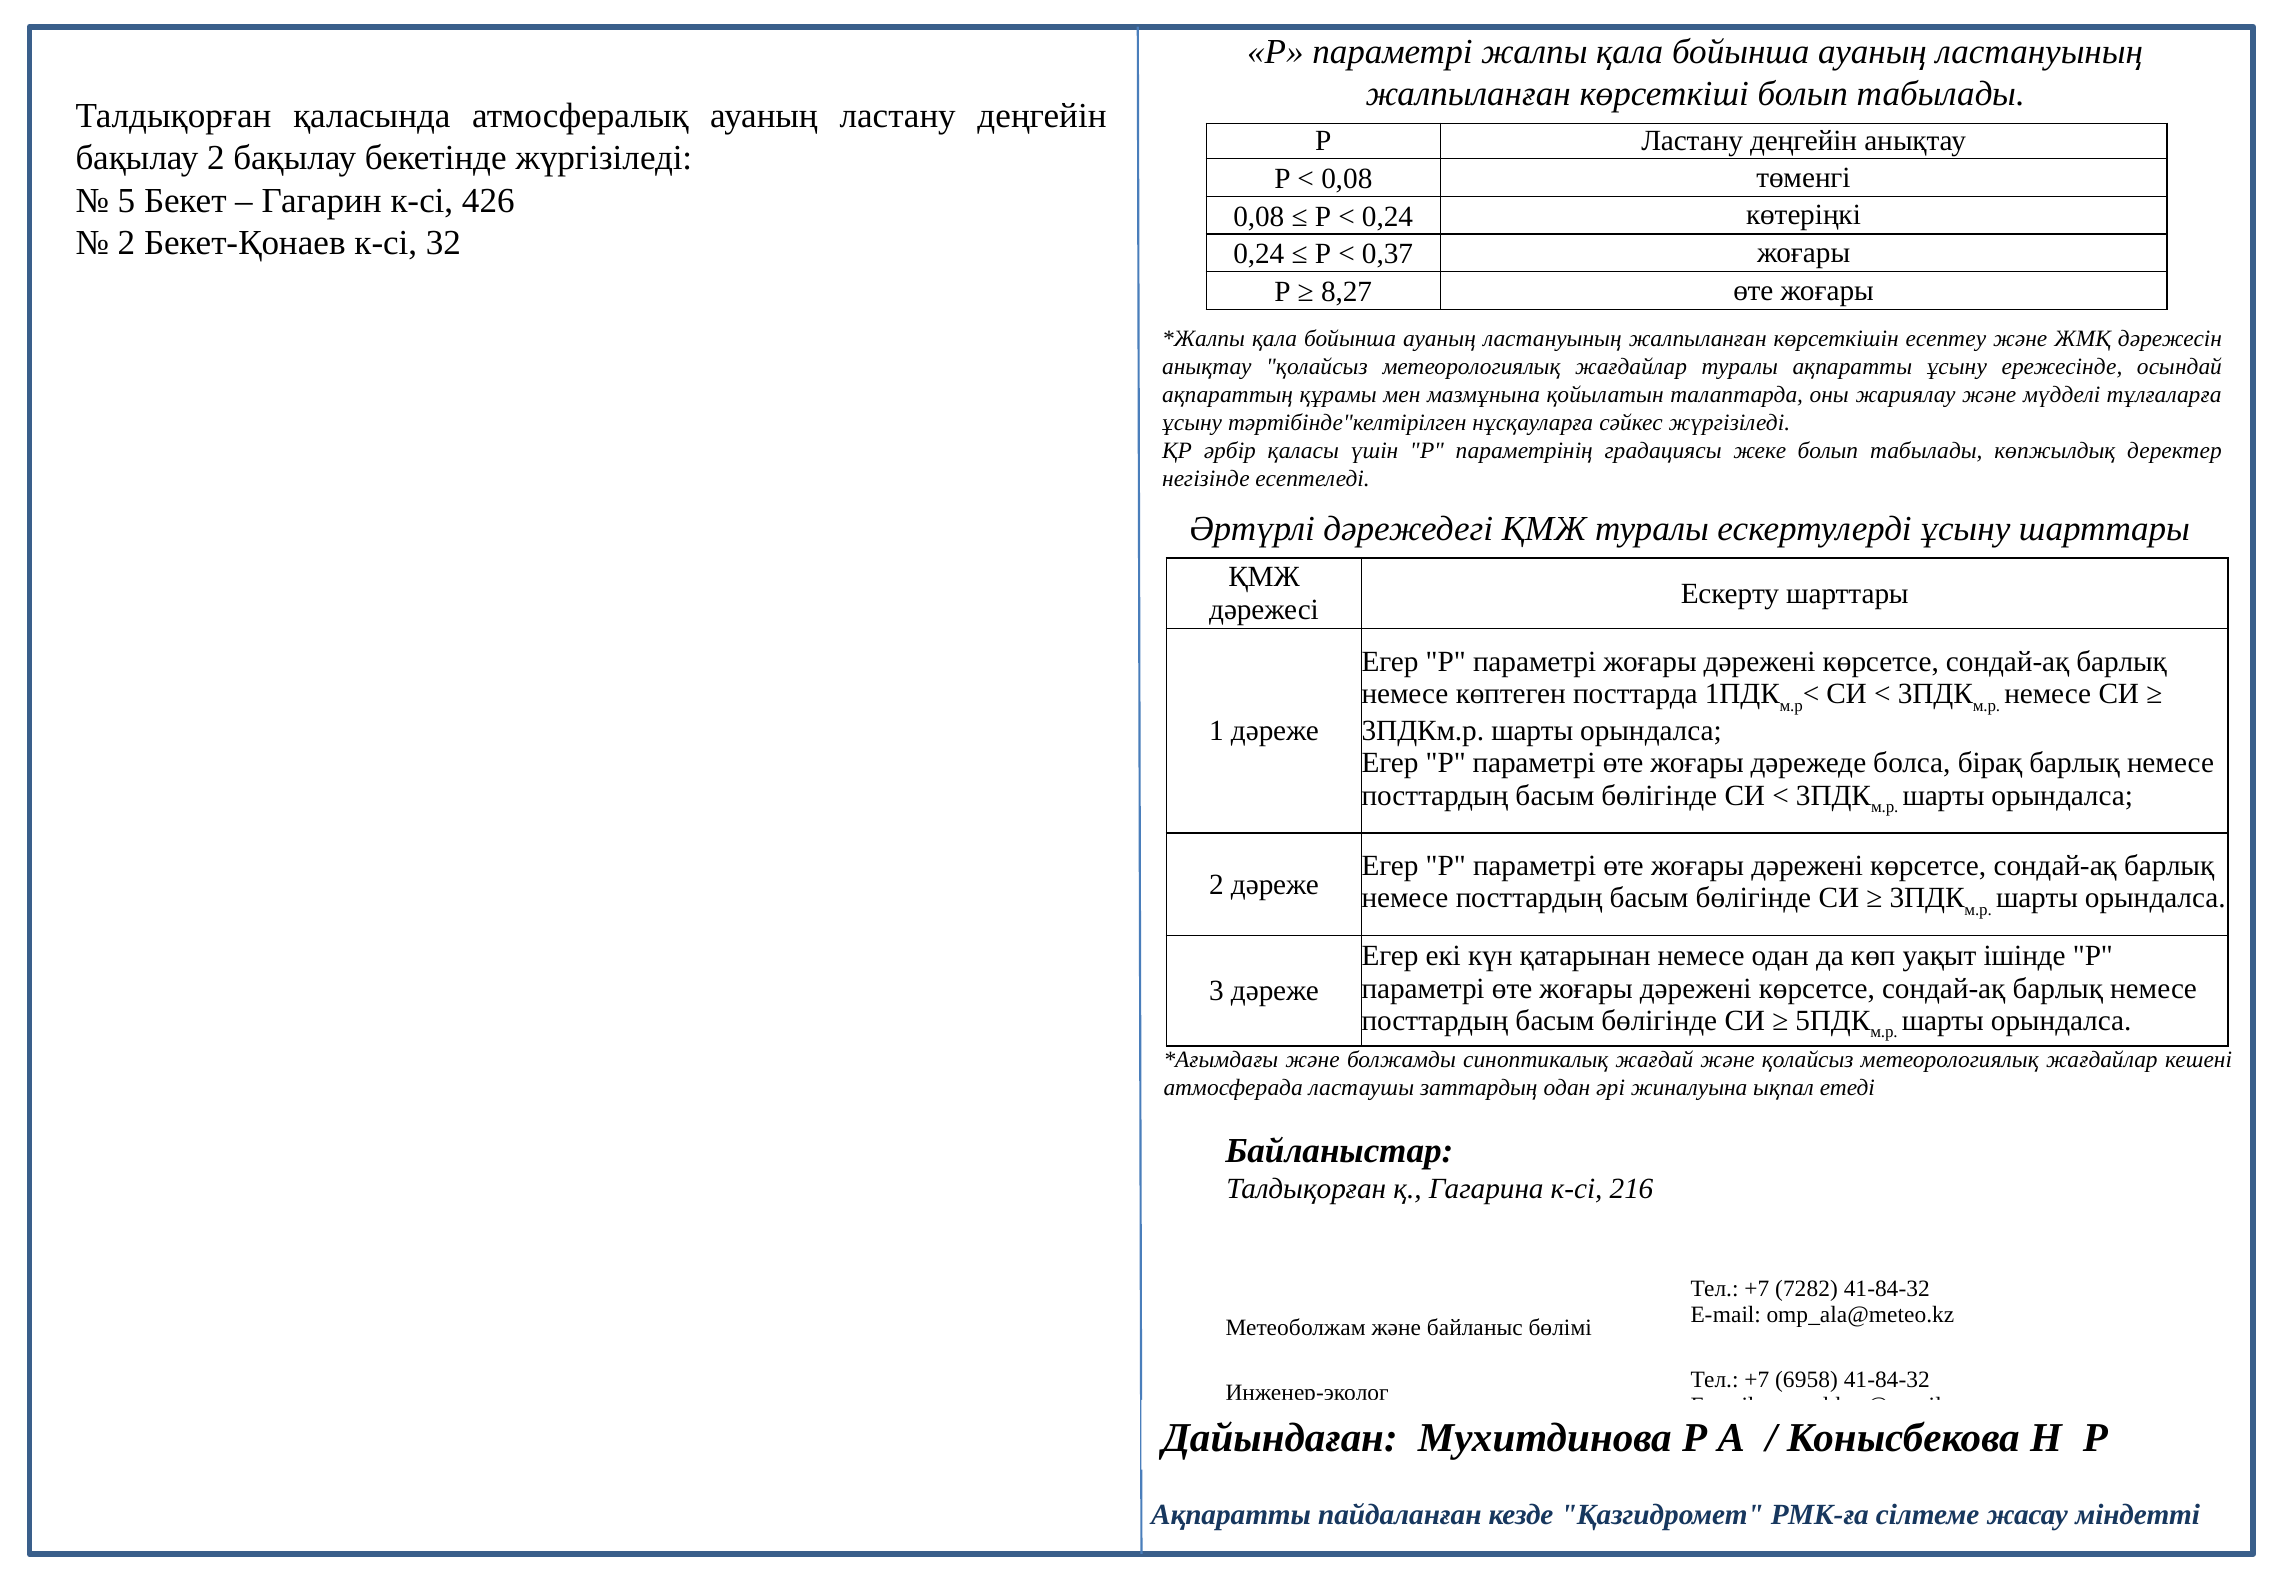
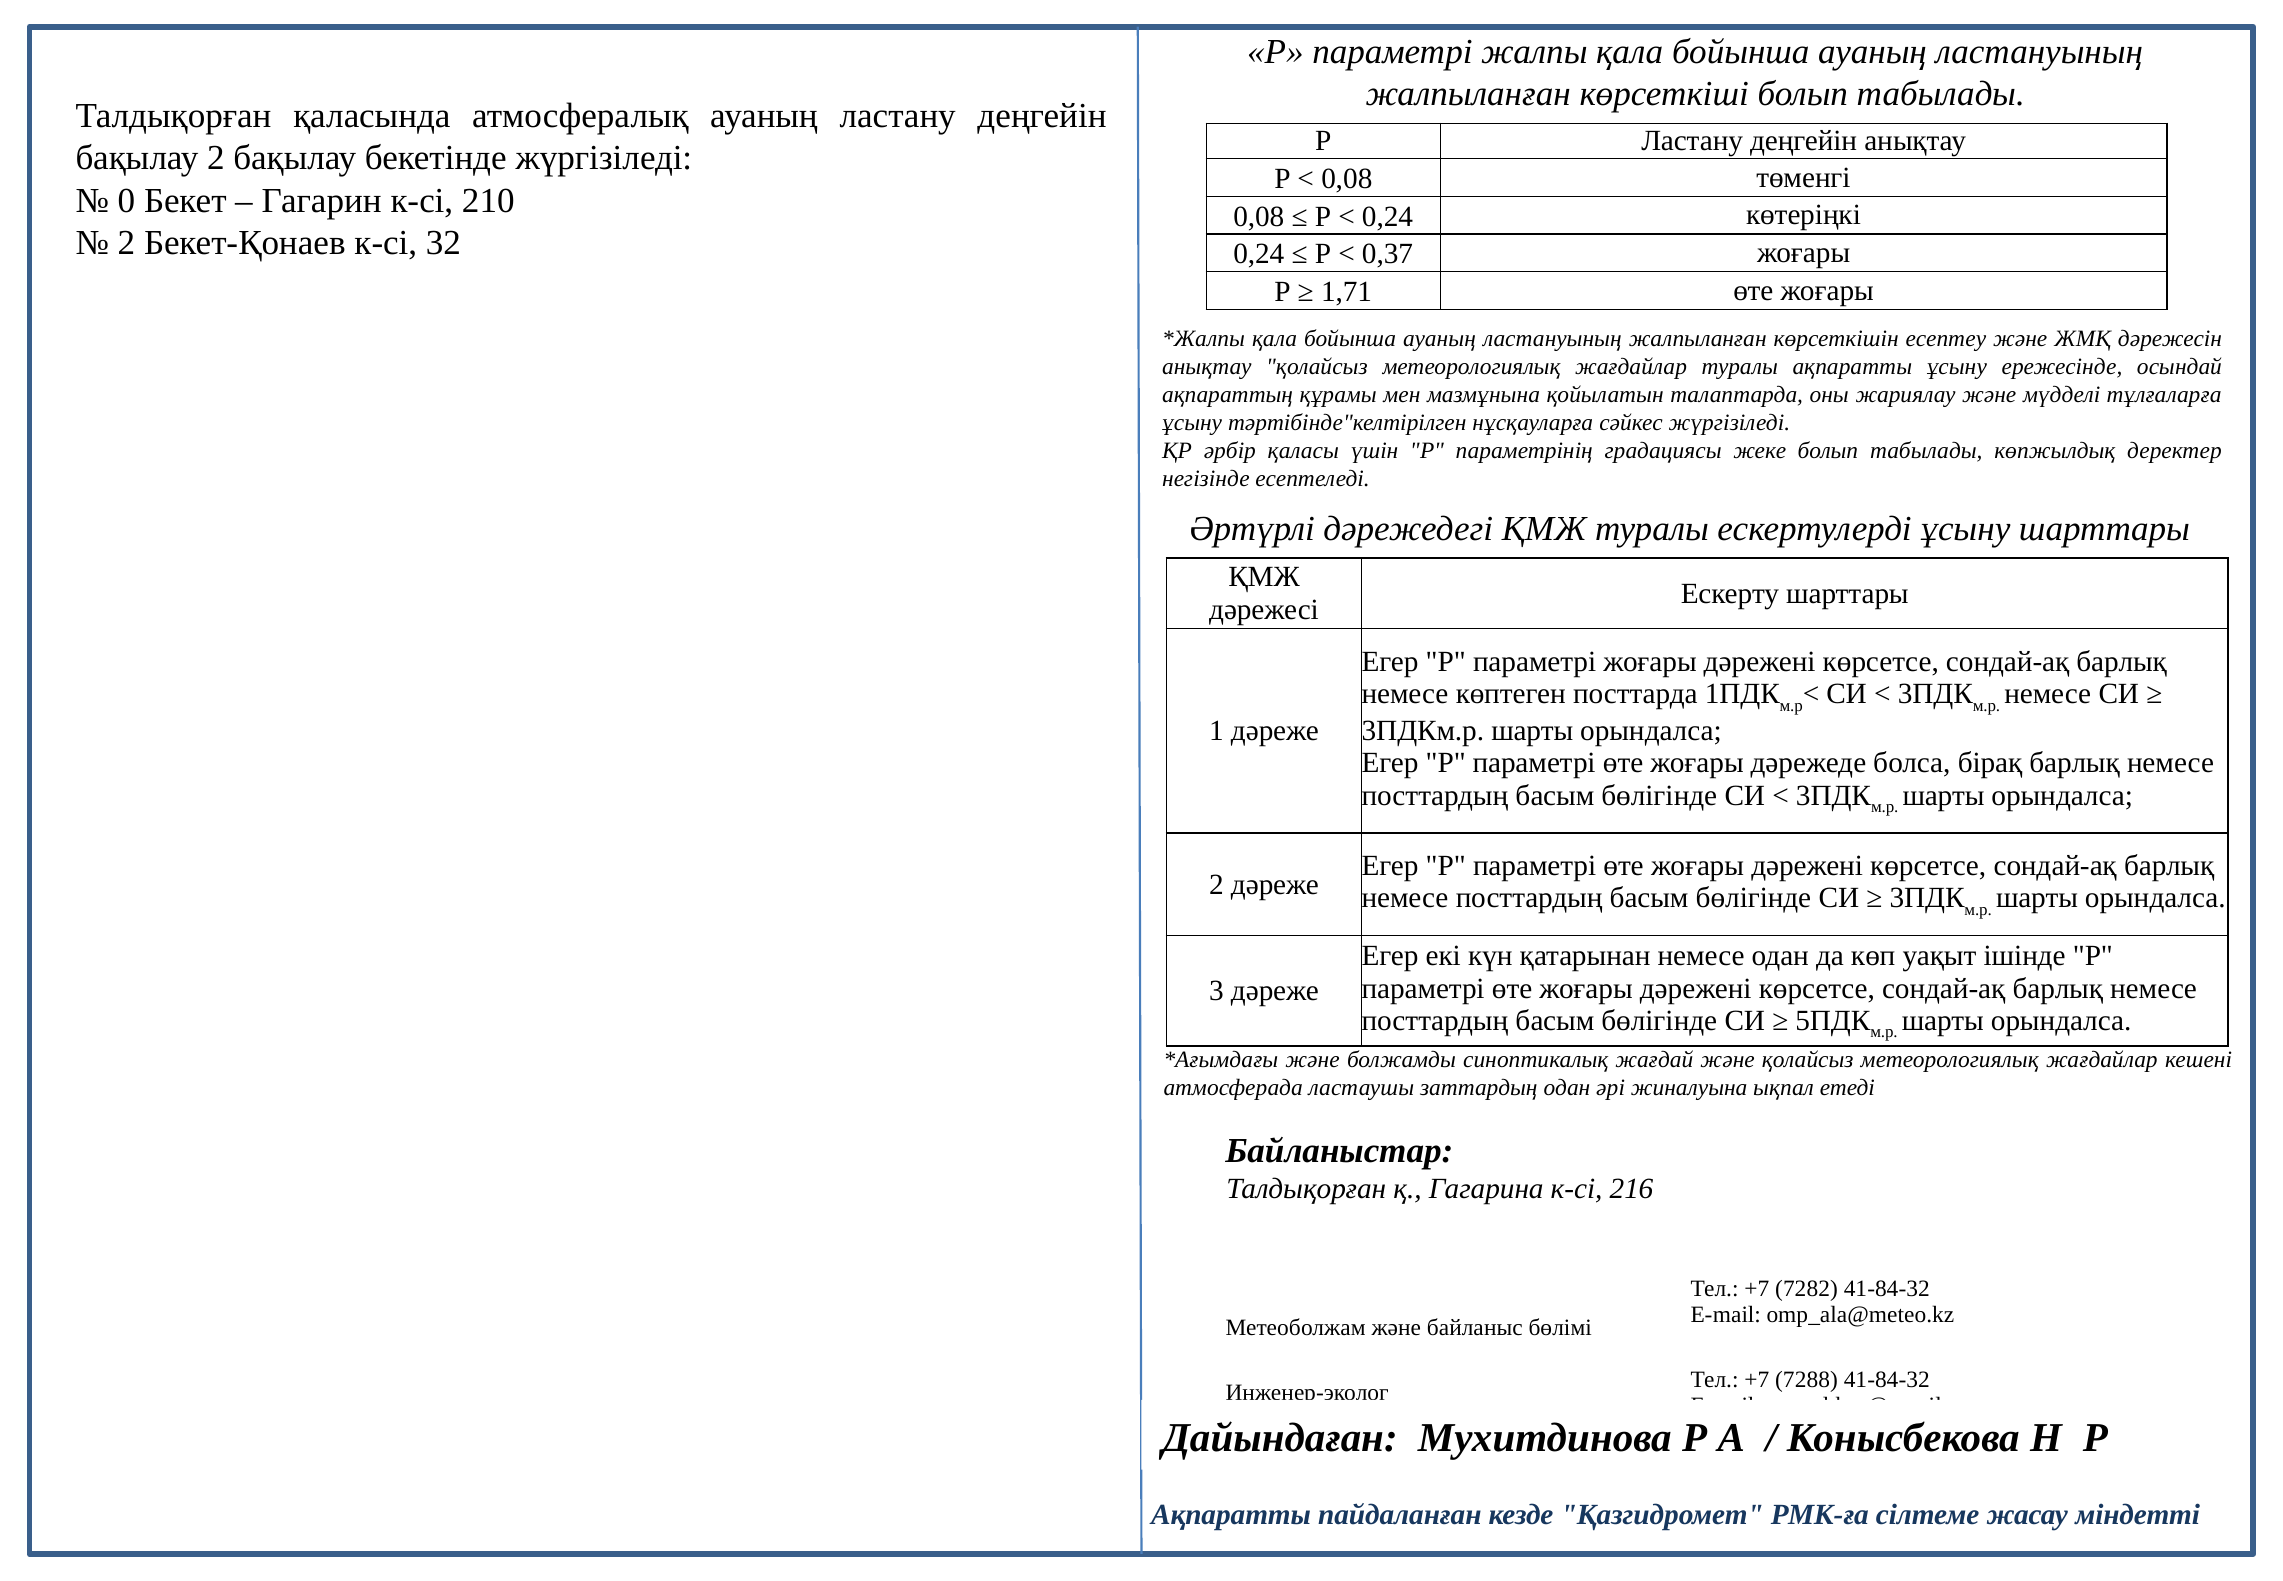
5: 5 -> 0
426: 426 -> 210
8,27: 8,27 -> 1,71
6958: 6958 -> 7288
